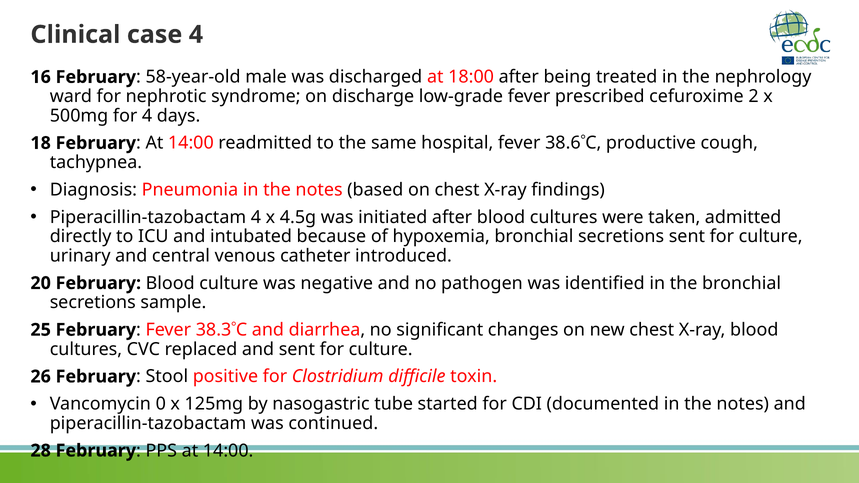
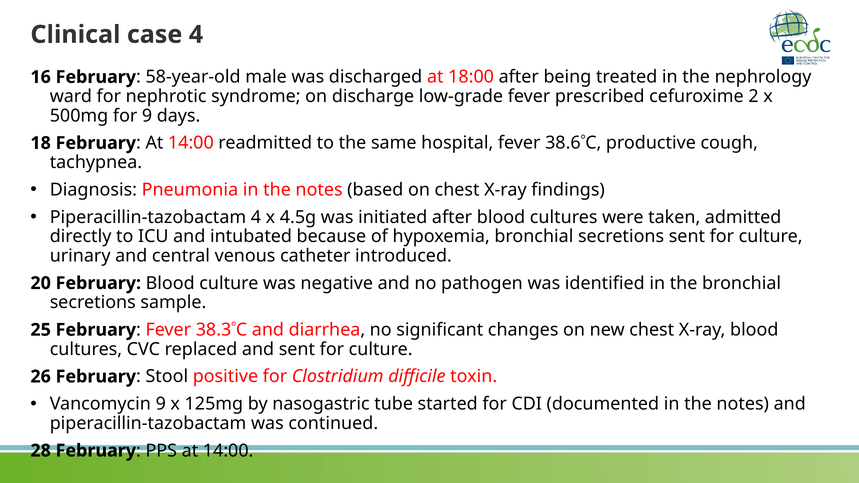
for 4: 4 -> 9
Vancomycin 0: 0 -> 9
